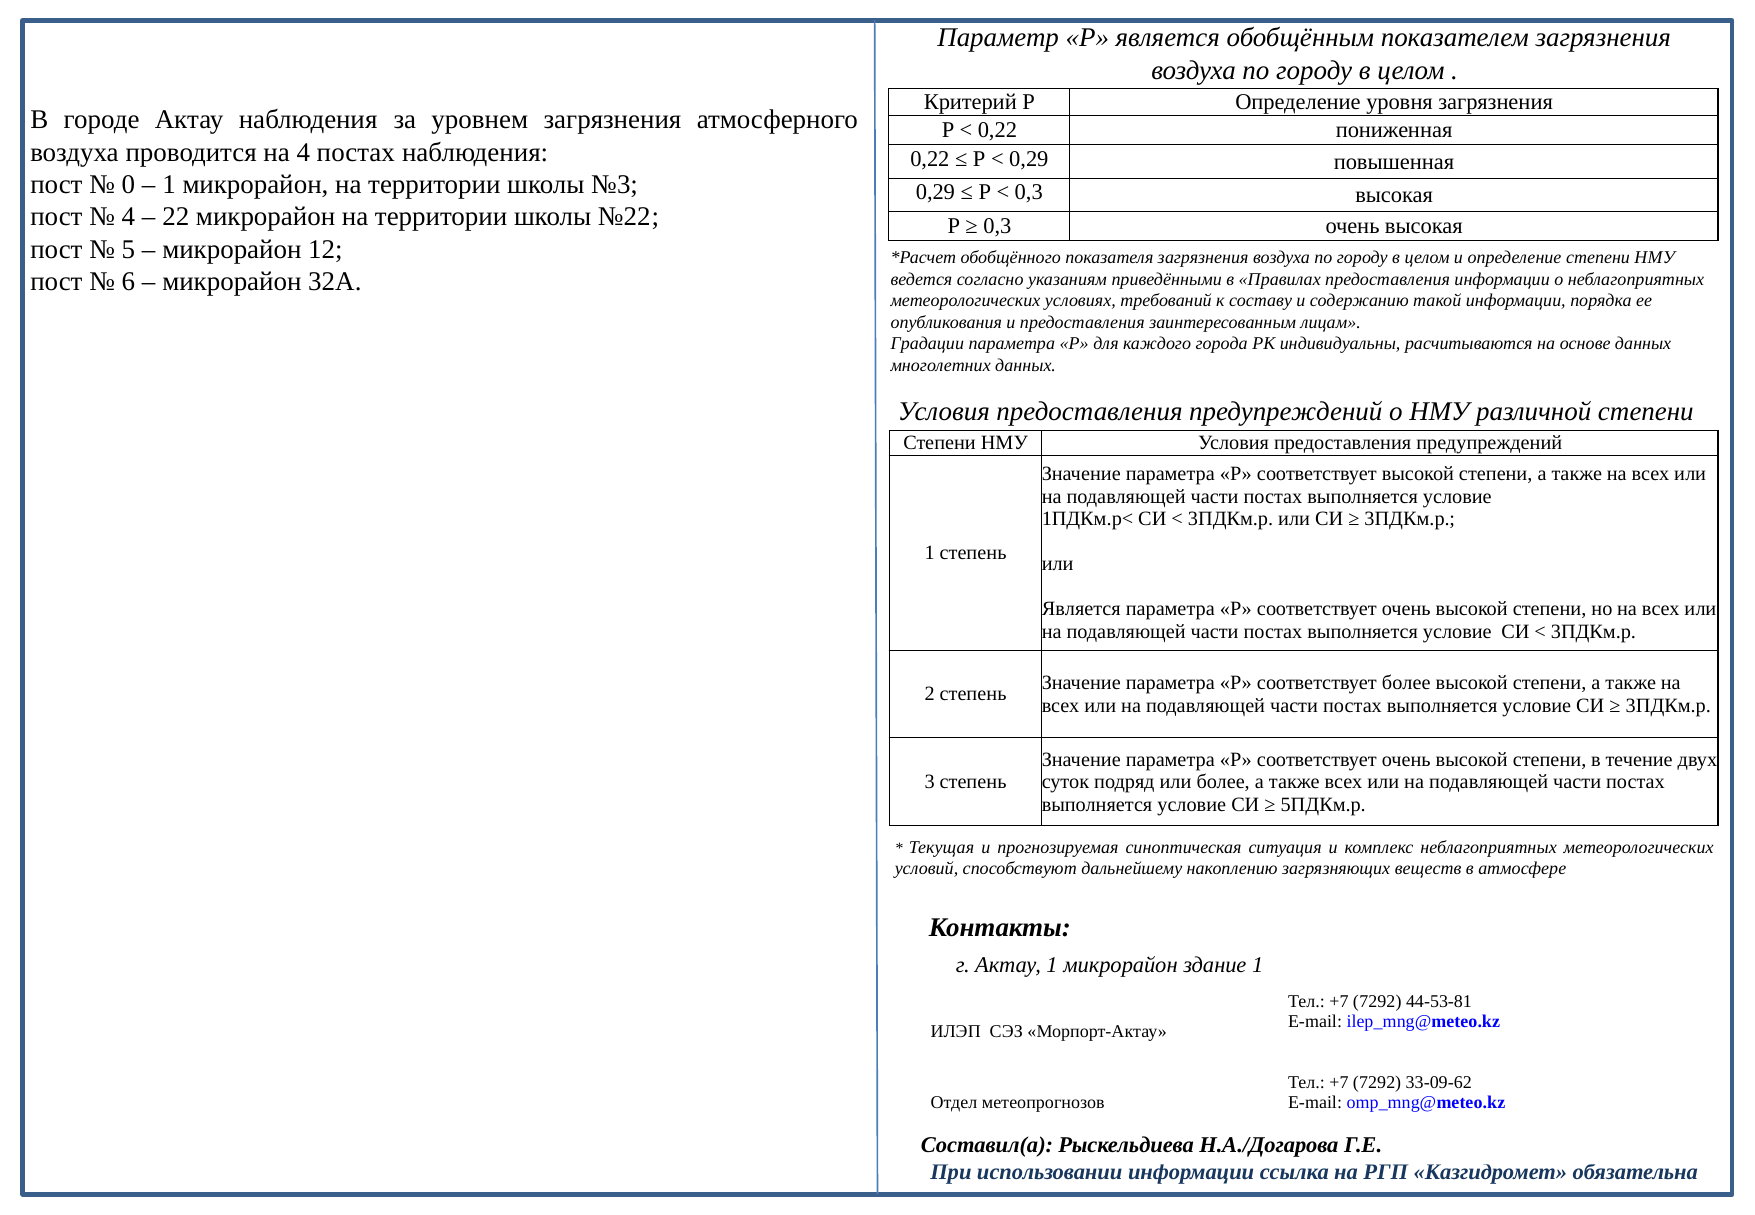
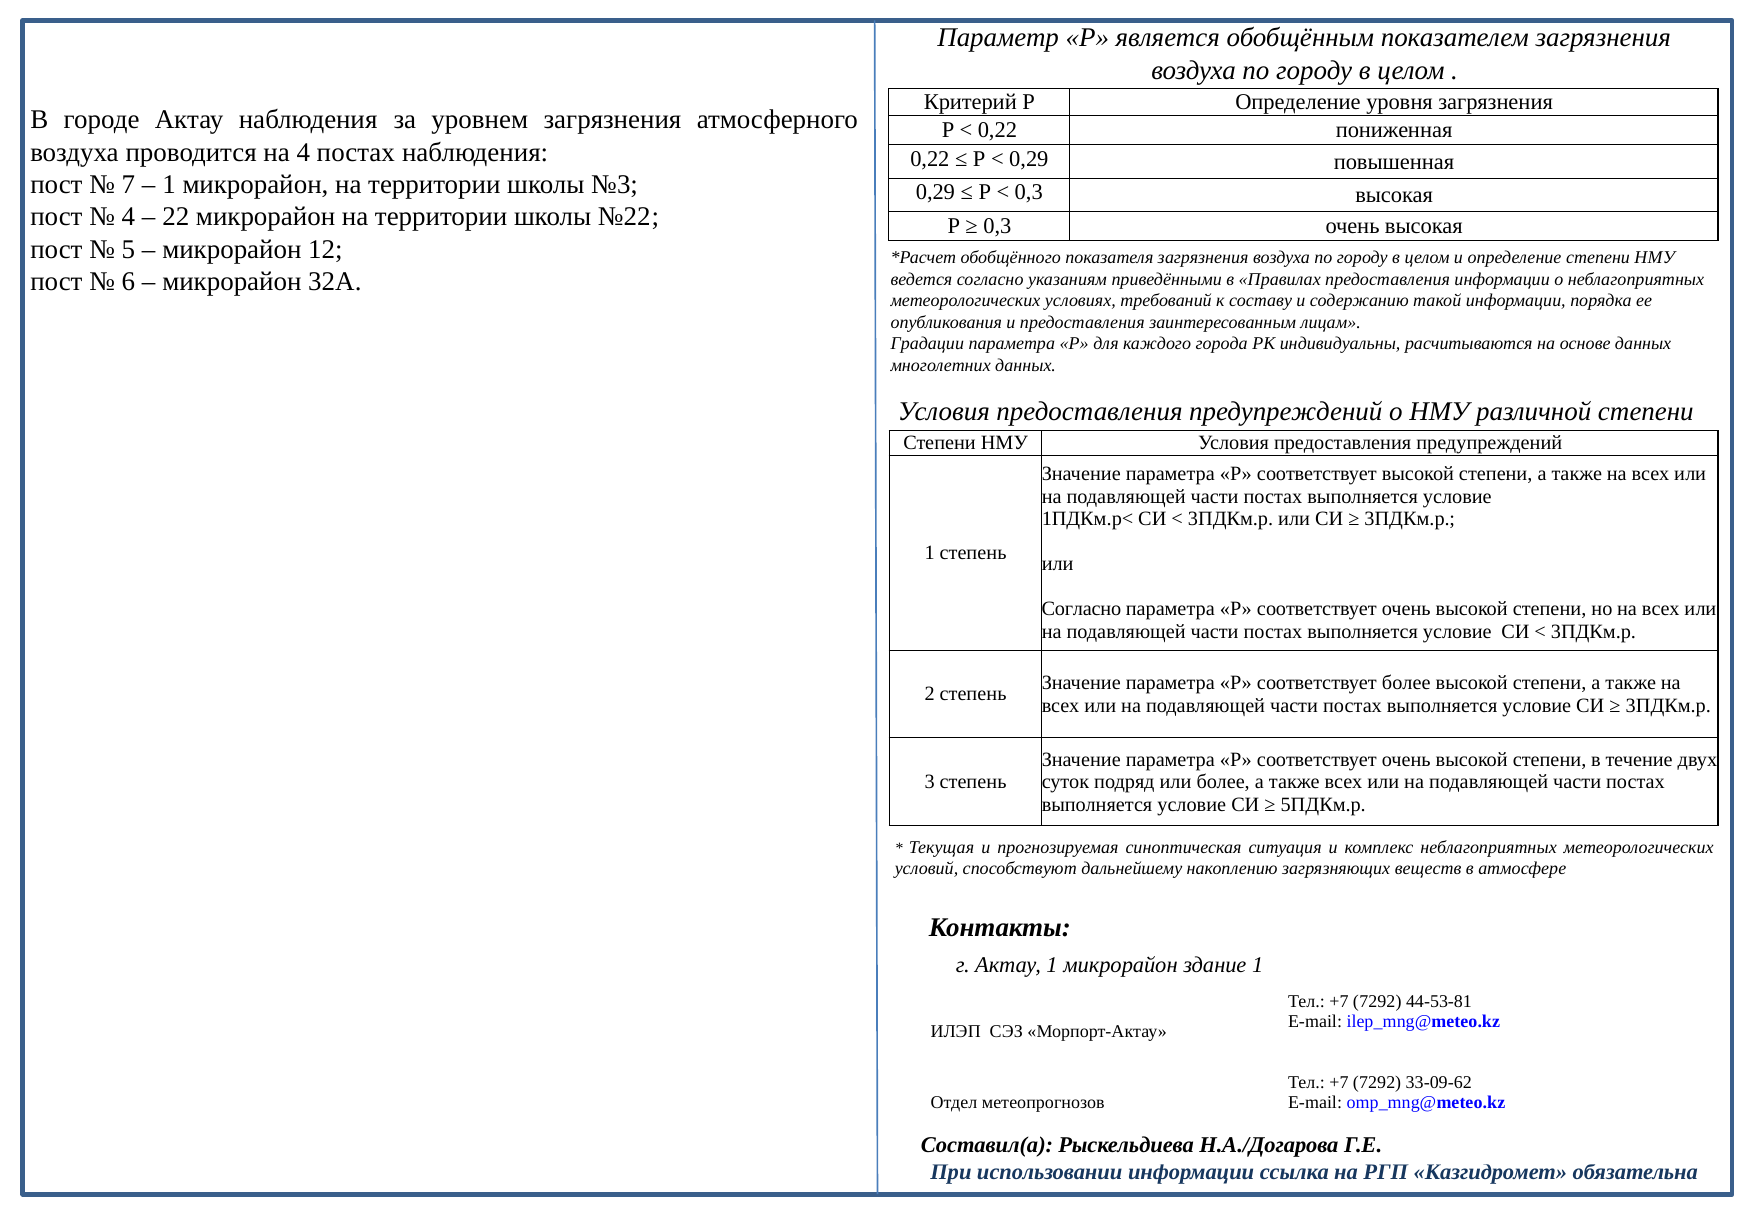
0: 0 -> 7
Является at (1081, 609): Является -> Согласно
